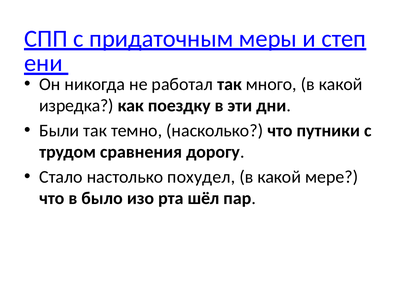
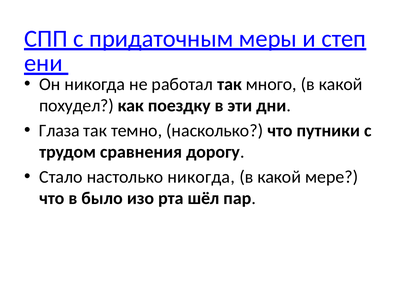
изредка: изредка -> похудел
Были: Были -> Глаза
настолько похудел: похудел -> никогда
